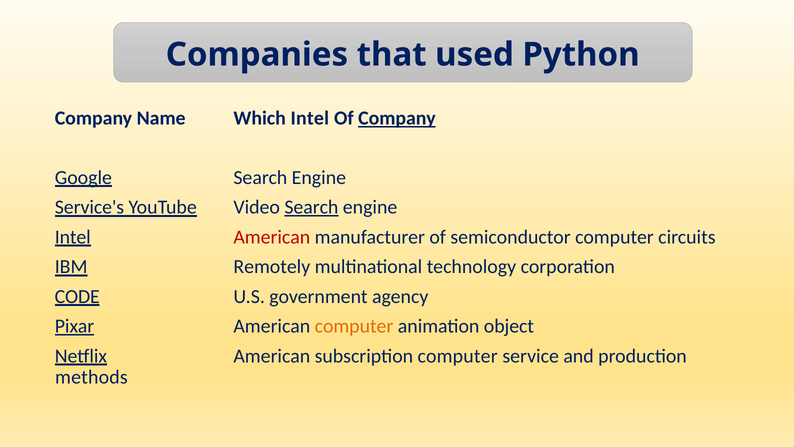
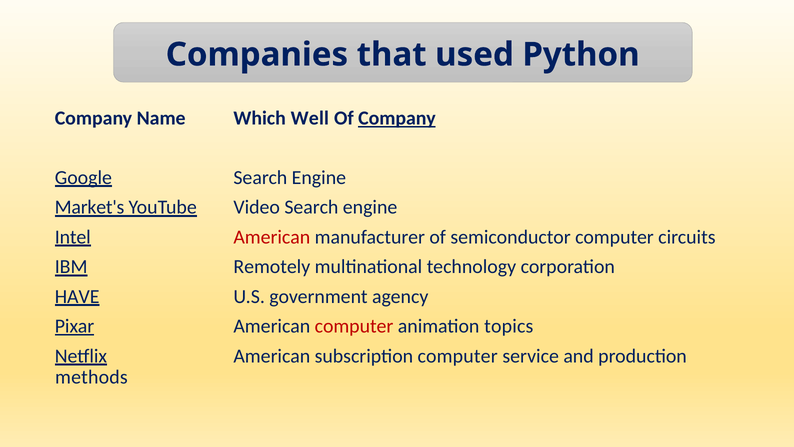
Which Intel: Intel -> Well
Service's: Service's -> Market's
Search at (311, 207) underline: present -> none
CODE: CODE -> HAVE
computer at (354, 326) colour: orange -> red
object: object -> topics
